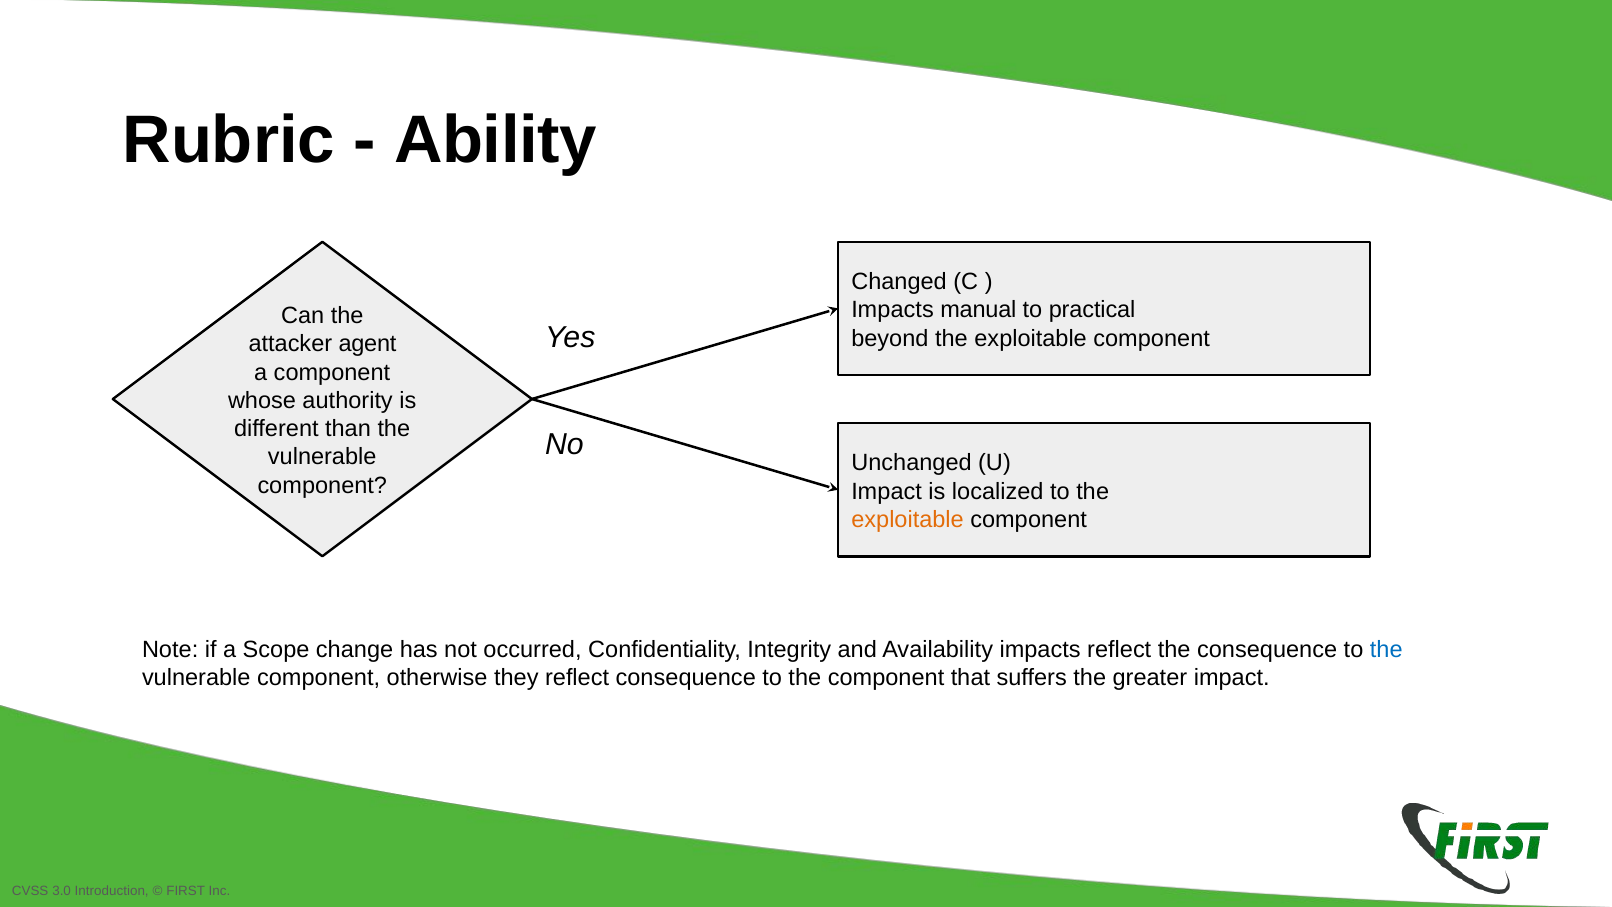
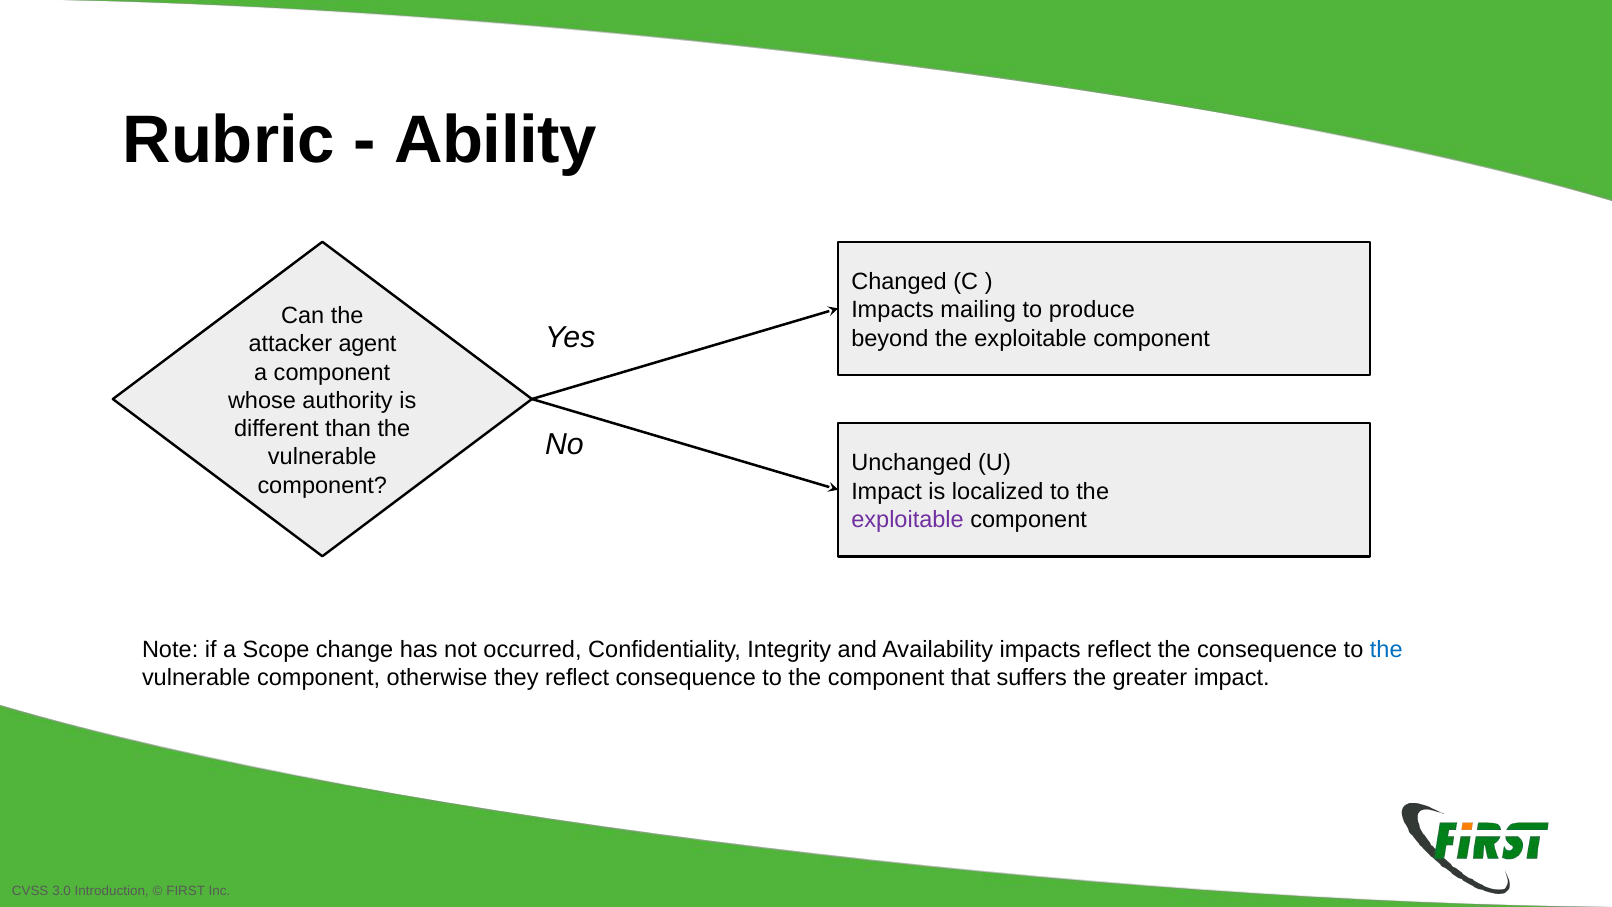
manual: manual -> mailing
practical: practical -> produce
exploitable at (908, 520) colour: orange -> purple
